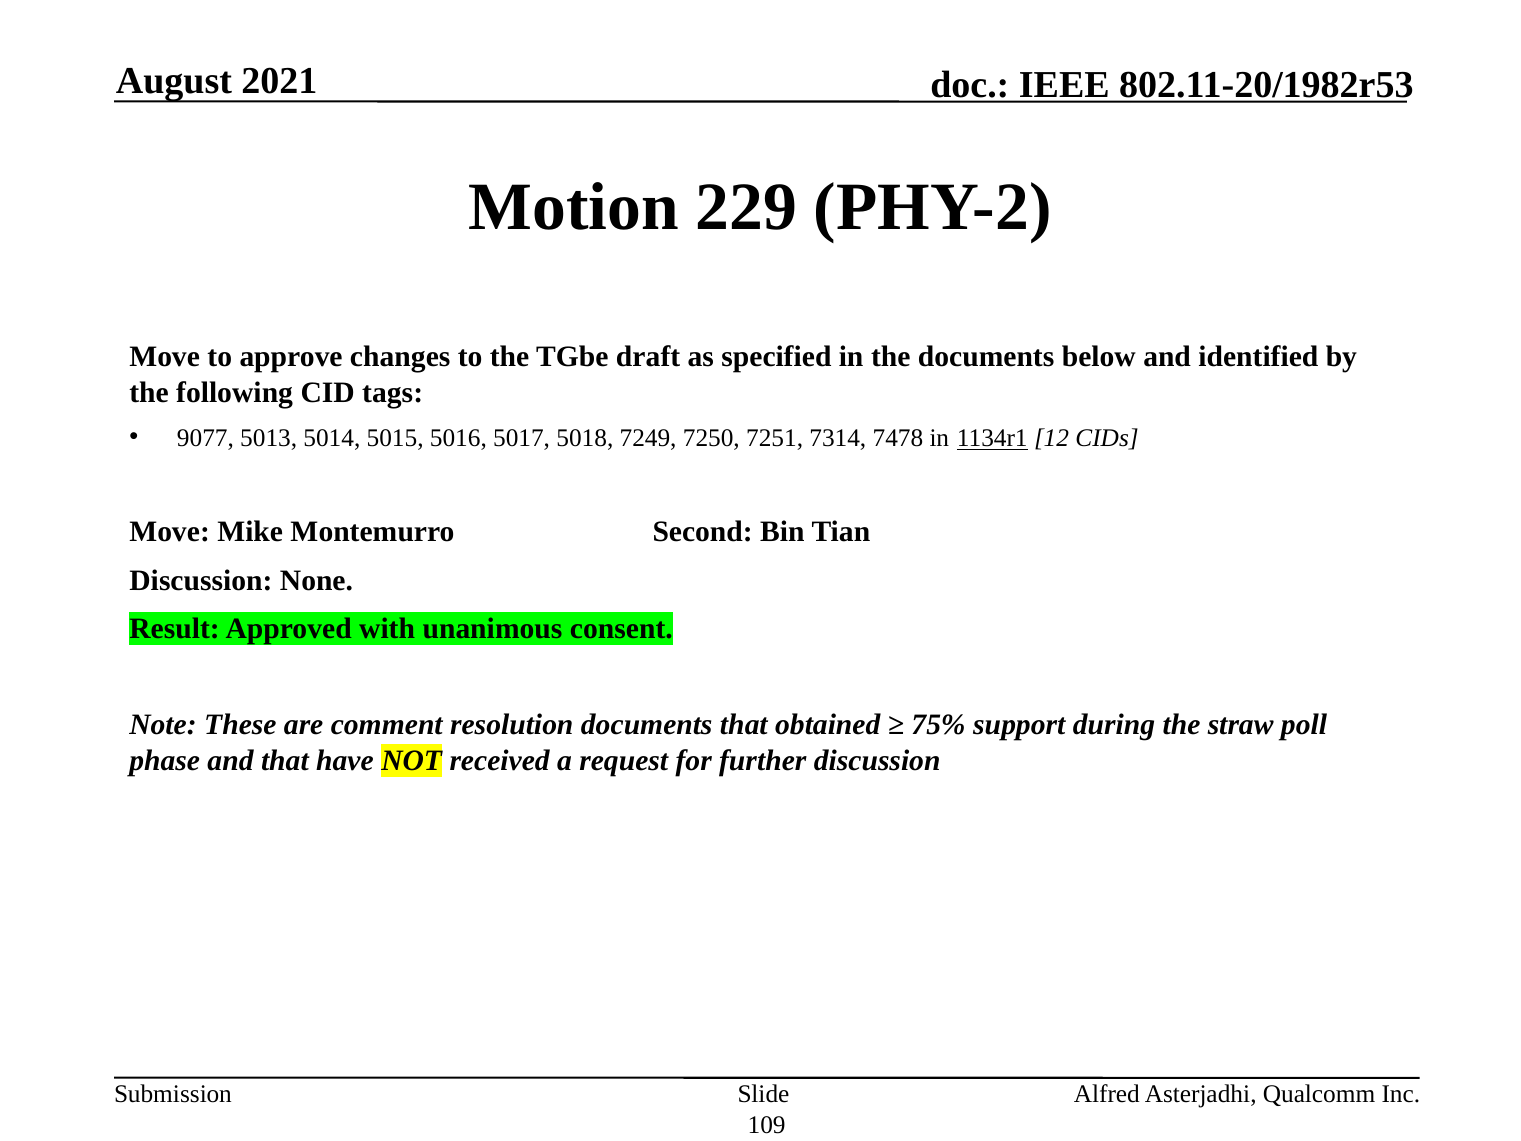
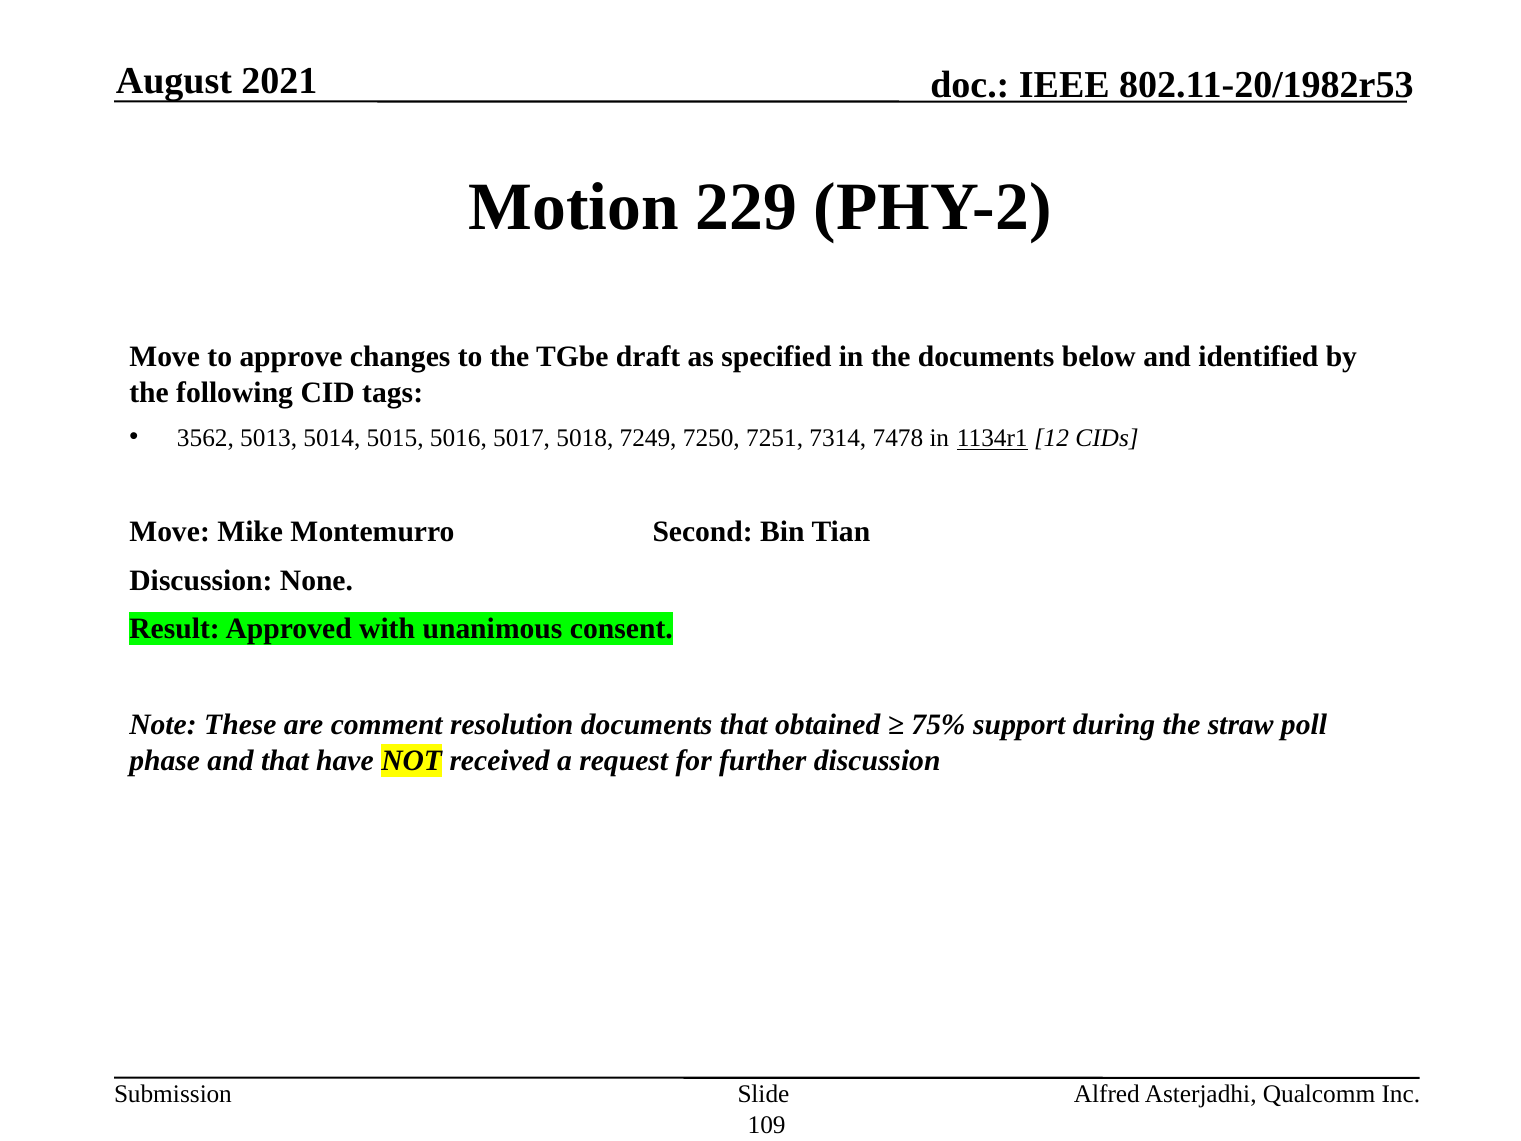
9077: 9077 -> 3562
